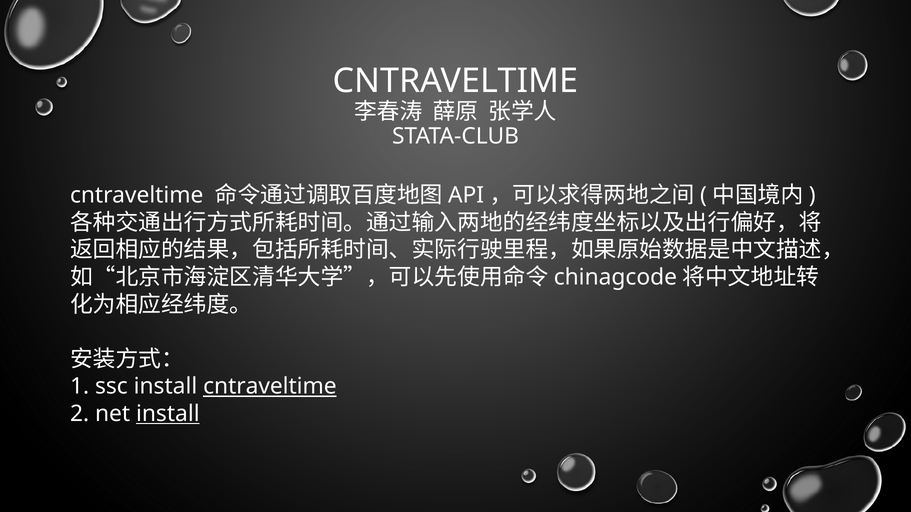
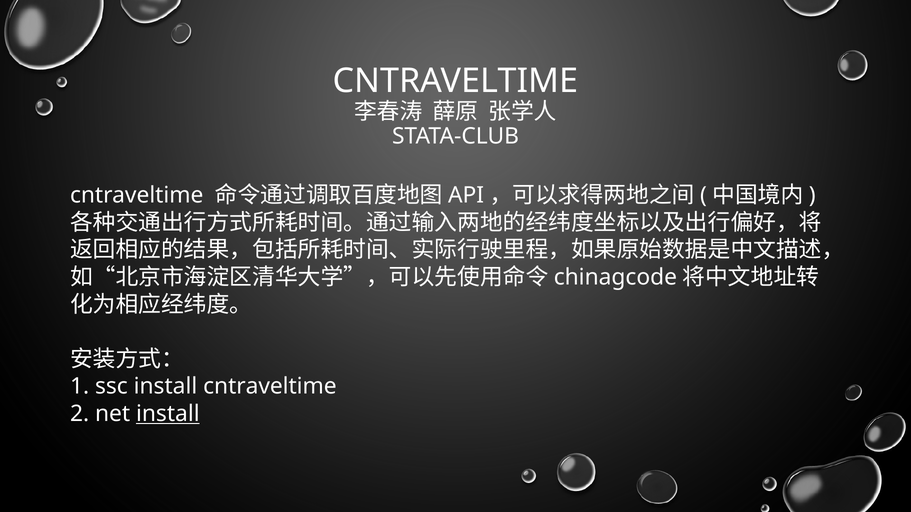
cntraveltime at (270, 387) underline: present -> none
